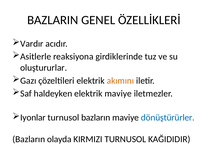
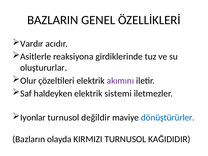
Gazı: Gazı -> Olur
akımını colour: orange -> purple
elektrik maviye: maviye -> sistemi
turnusol bazların: bazların -> değildir
